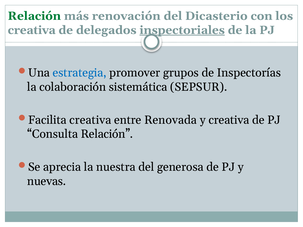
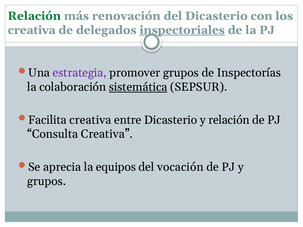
estrategia colour: blue -> purple
sistemática underline: none -> present
entre Renovada: Renovada -> Dicasterio
y creativa: creativa -> relación
Consulta Relación: Relación -> Creativa
nuestra: nuestra -> equipos
generosa: generosa -> vocación
nuevas at (47, 181): nuevas -> grupos
